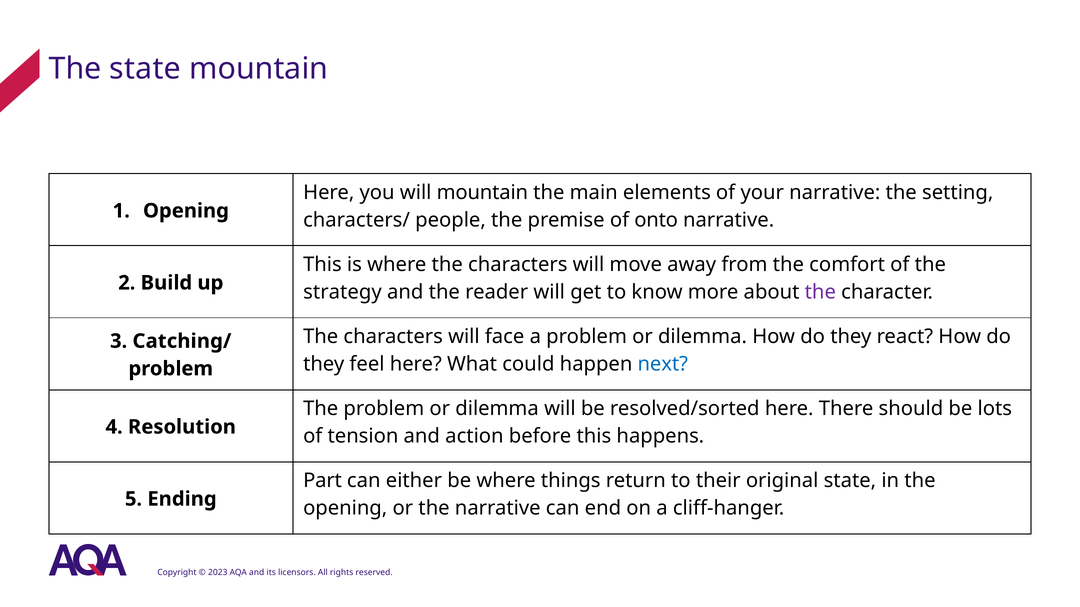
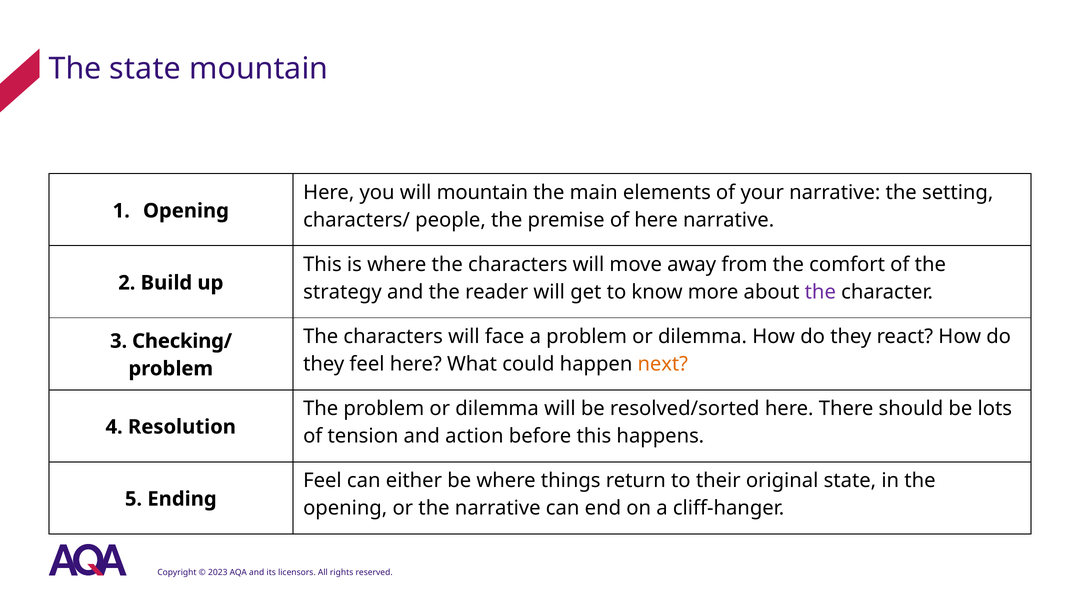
of onto: onto -> here
Catching/: Catching/ -> Checking/
next colour: blue -> orange
Part at (323, 481): Part -> Feel
